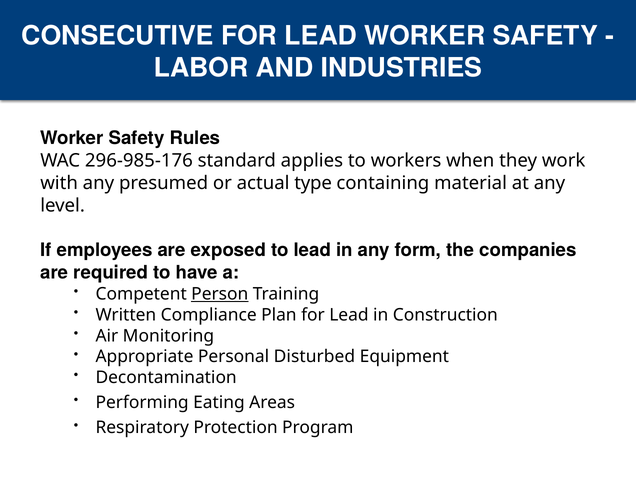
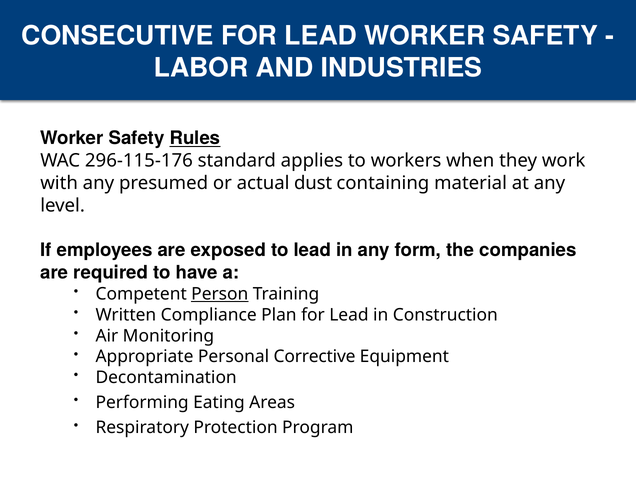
Rules underline: none -> present
296-985-176: 296-985-176 -> 296-115-176
type: type -> dust
Disturbed: Disturbed -> Corrective
